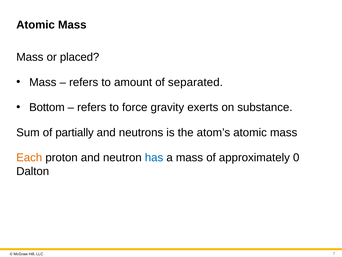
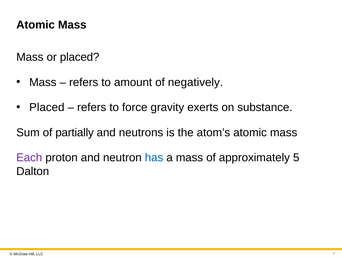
separated: separated -> negatively
Bottom at (47, 107): Bottom -> Placed
Each colour: orange -> purple
0: 0 -> 5
